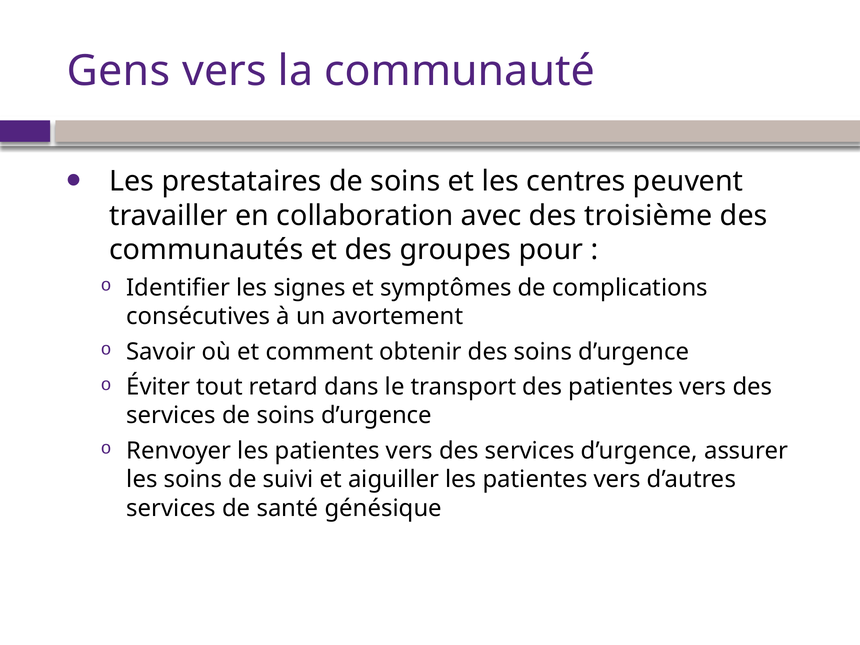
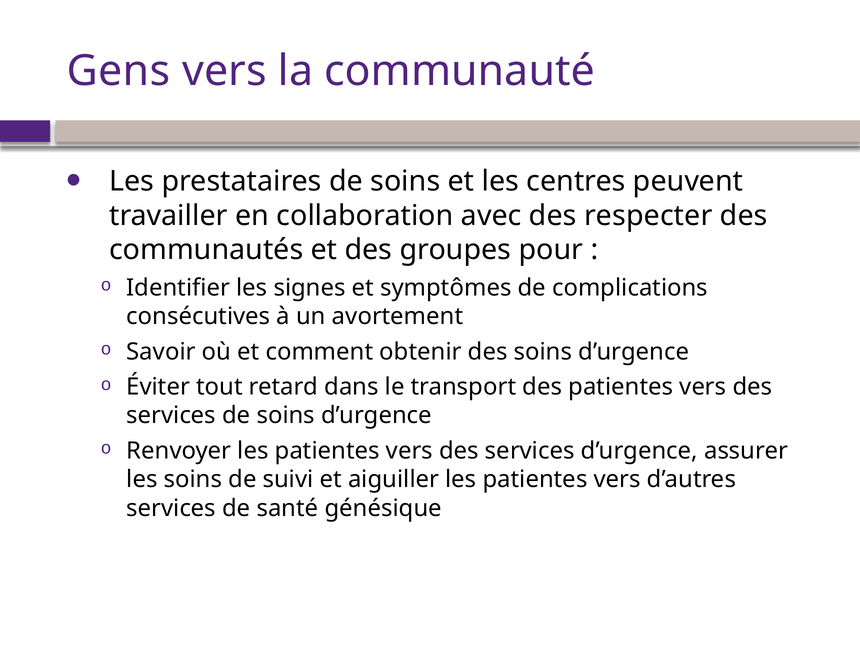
troisième: troisième -> respecter
